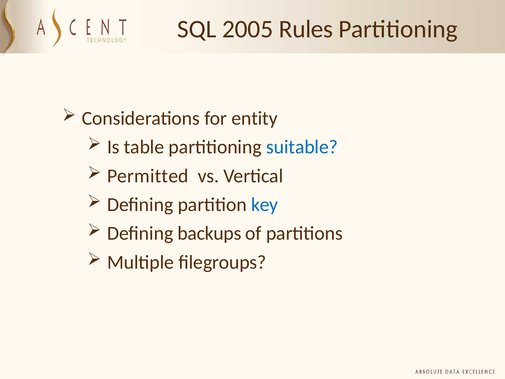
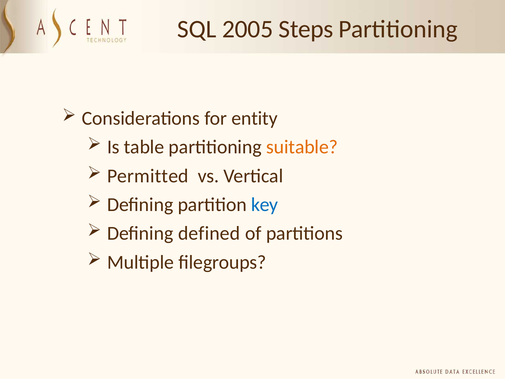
Rules: Rules -> Steps
suitable colour: blue -> orange
backups: backups -> defined
